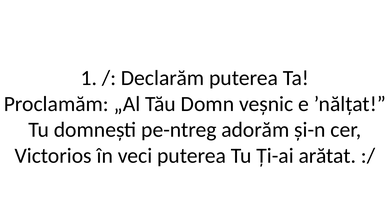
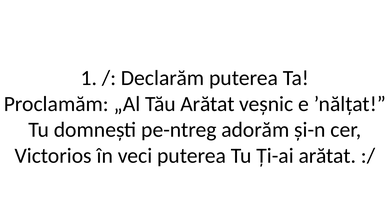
Tău Domn: Domn -> Arătat
